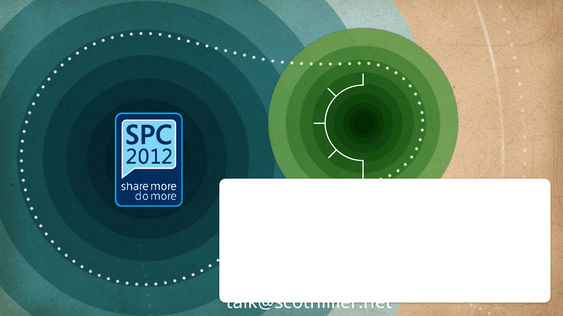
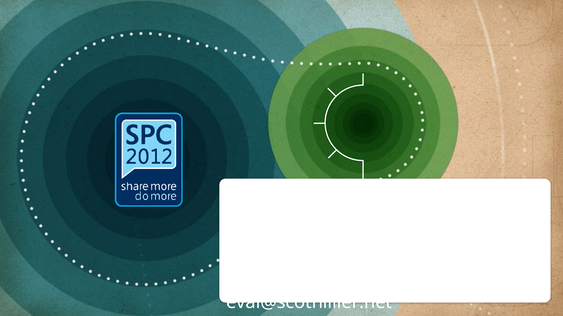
talk@scothillier.net: talk@scothillier.net -> eval@scothillier.net
